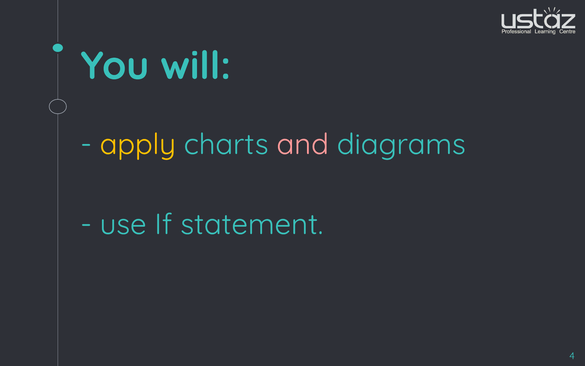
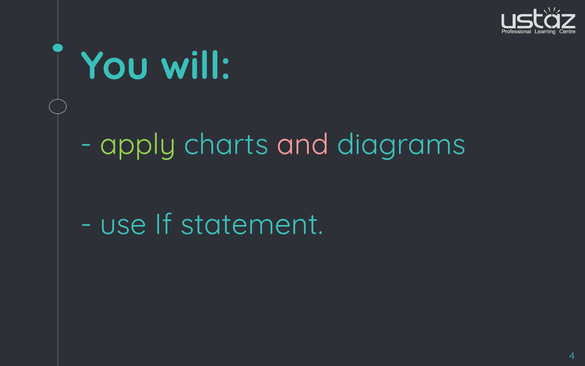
apply colour: yellow -> light green
